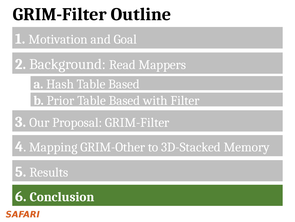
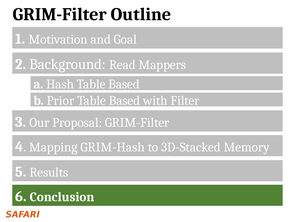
GRIM-Other: GRIM-Other -> GRIM-Hash
